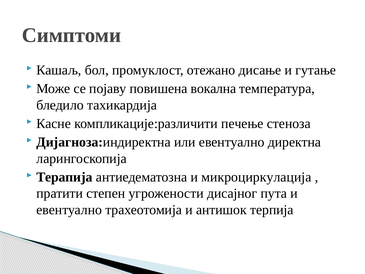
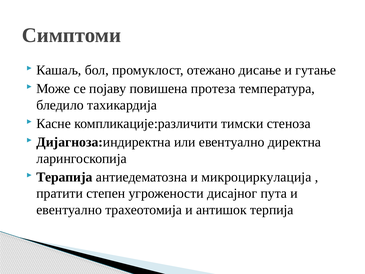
вокална: вокална -> протеза
печење: печење -> тимски
